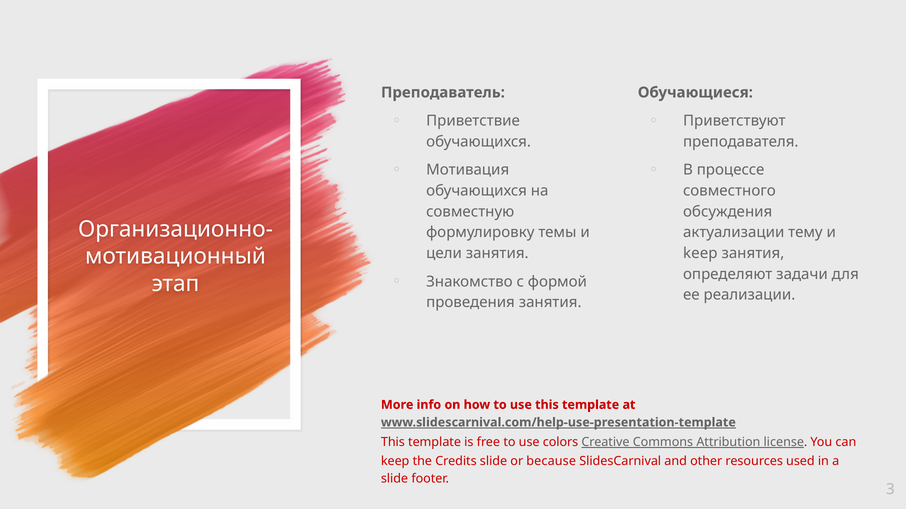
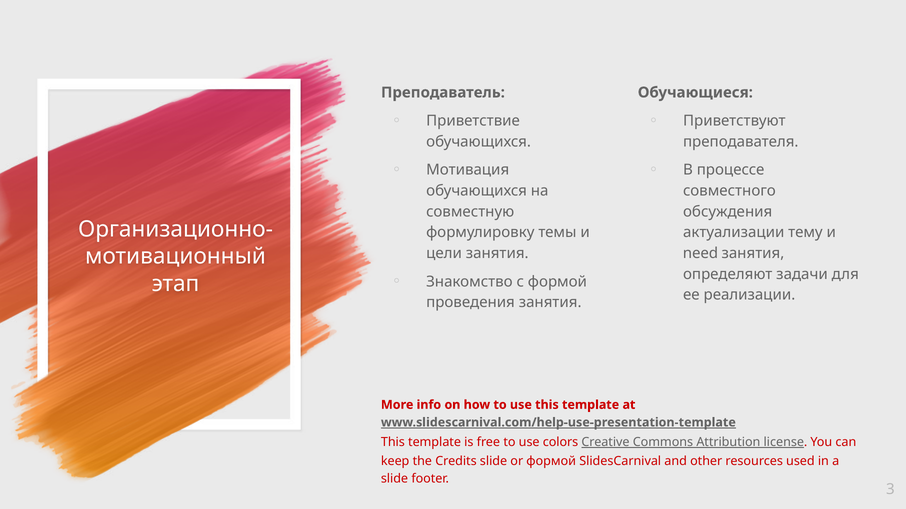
keep at (700, 254): keep -> need
or because: because -> формой
